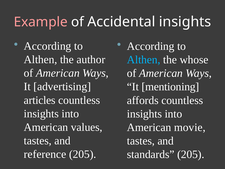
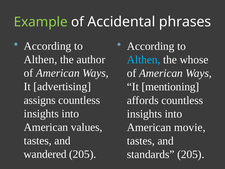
Example colour: pink -> light green
Accidental insights: insights -> phrases
articles: articles -> assigns
reference: reference -> wandered
